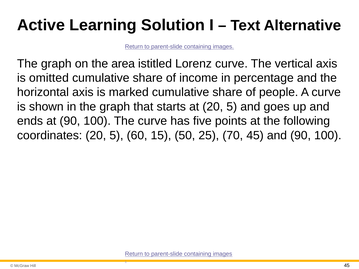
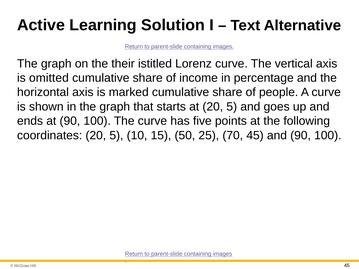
area: area -> their
60: 60 -> 10
